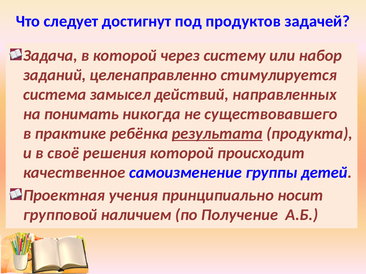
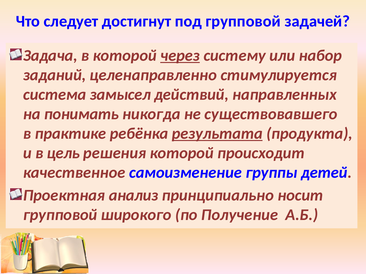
под продуктов: продуктов -> групповой
через underline: none -> present
своё: своё -> цель
учения: учения -> анализ
наличием: наличием -> широкого
